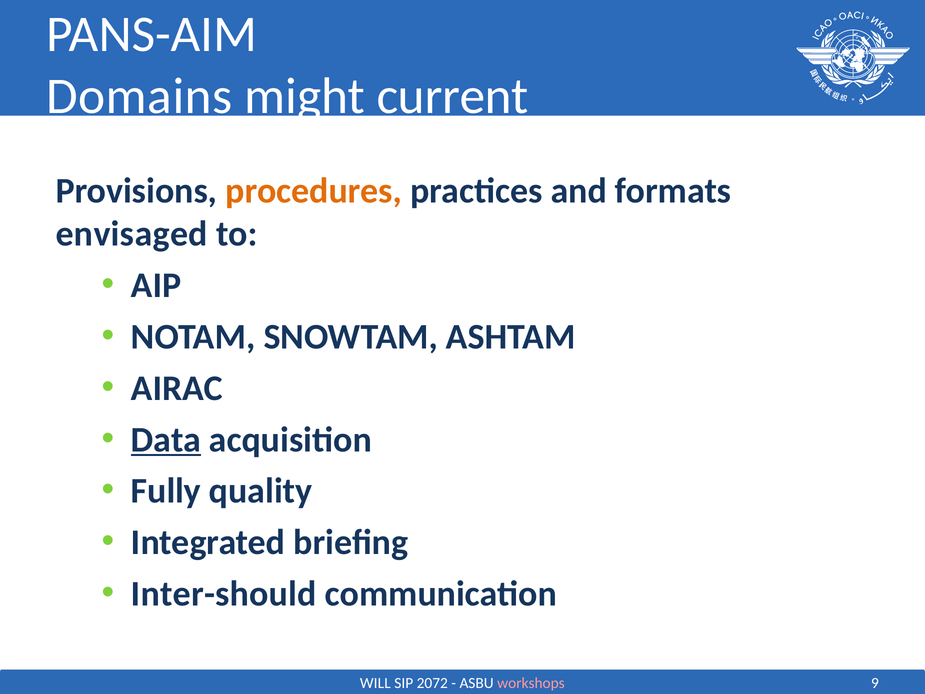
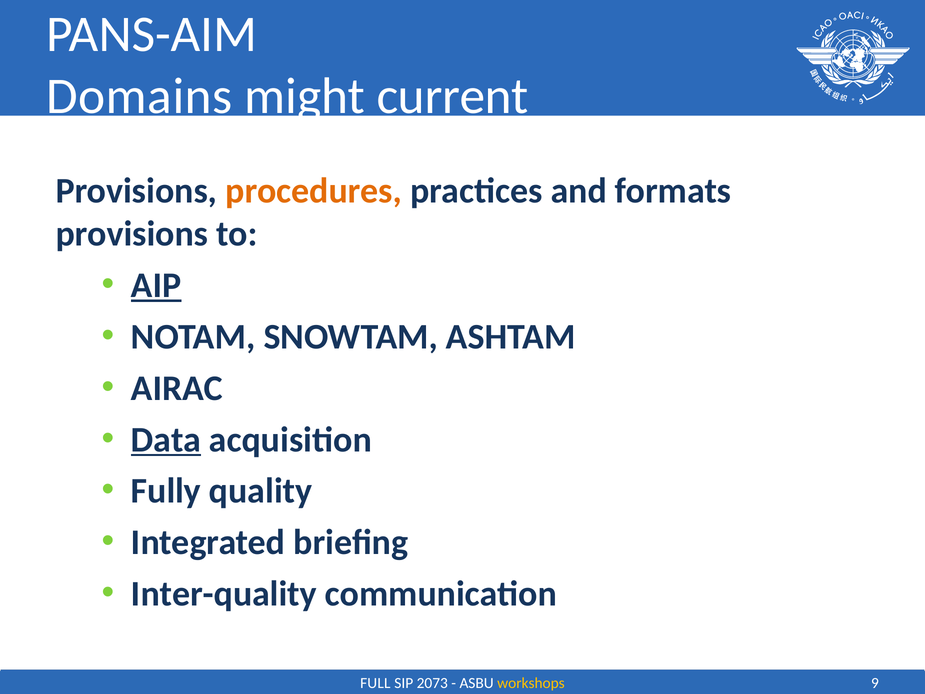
envisaged at (132, 234): envisaged -> provisions
AIP underline: none -> present
Inter-should: Inter-should -> Inter-quality
WILL: WILL -> FULL
2072: 2072 -> 2073
workshops colour: pink -> yellow
